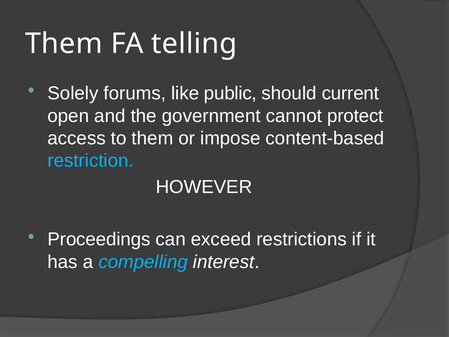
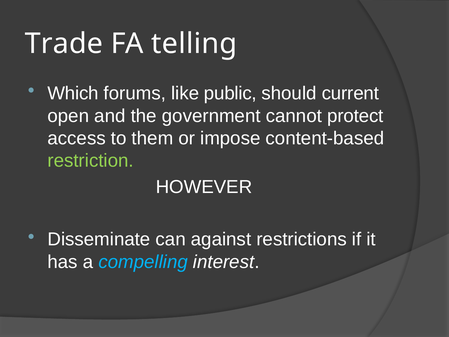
Them at (64, 44): Them -> Trade
Solely: Solely -> Which
restriction colour: light blue -> light green
Proceedings: Proceedings -> Disseminate
exceed: exceed -> against
